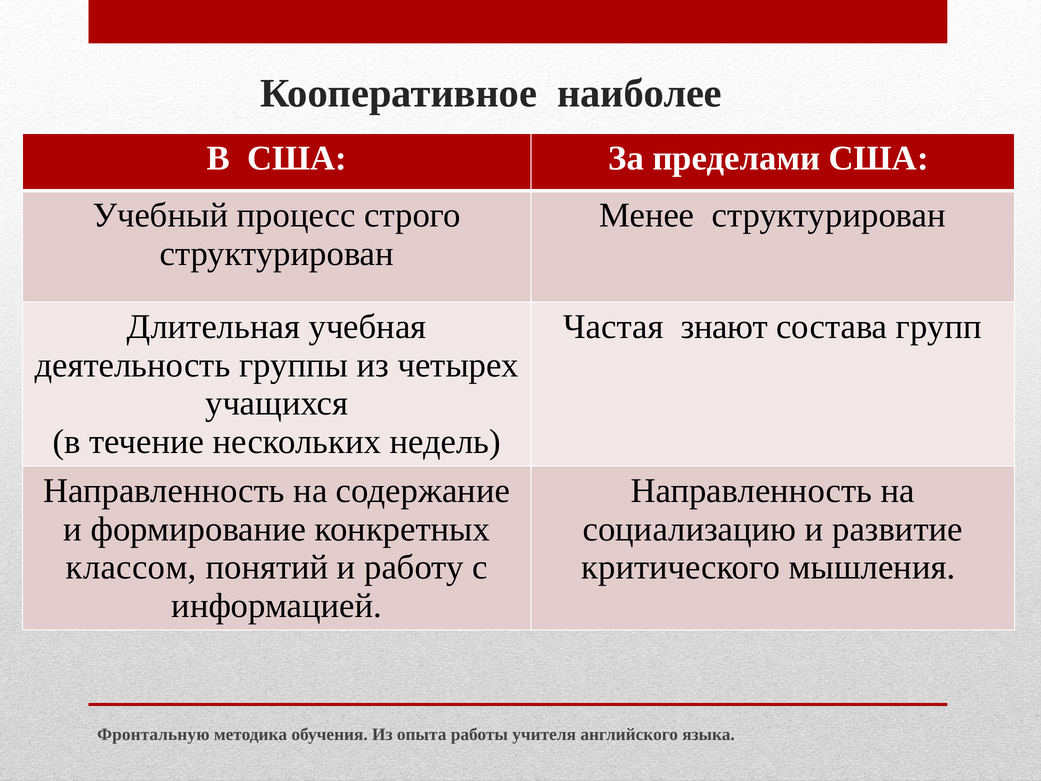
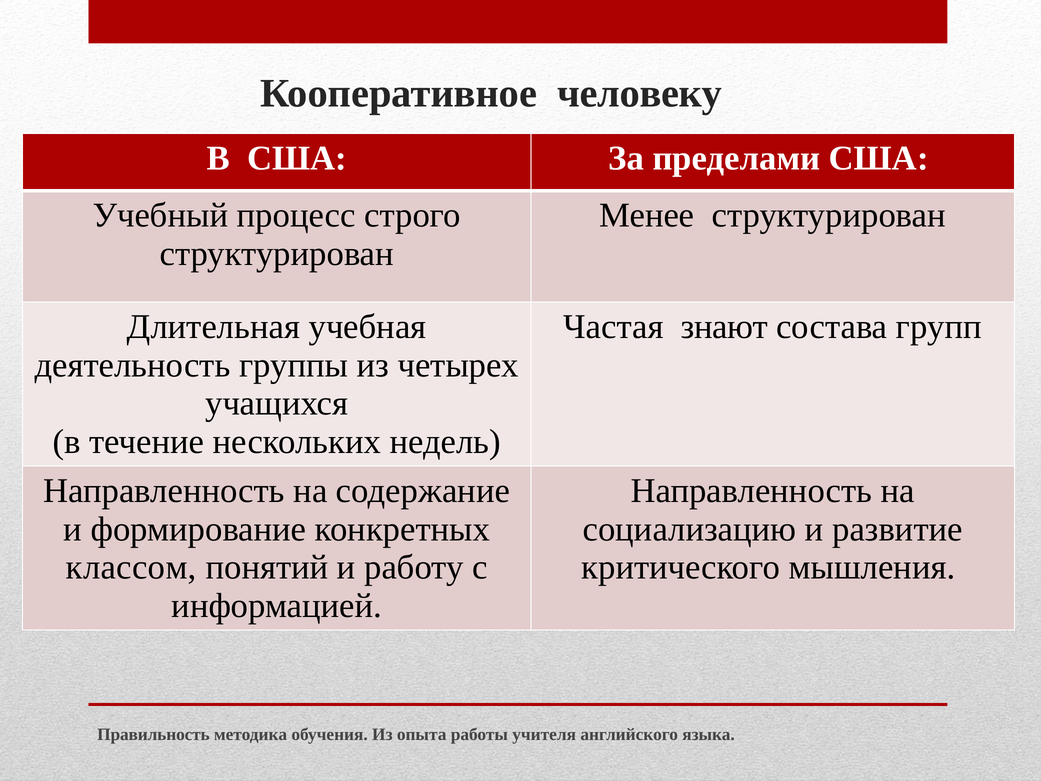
наиболее: наиболее -> человеку
Фронтальную: Фронтальную -> Правильность
